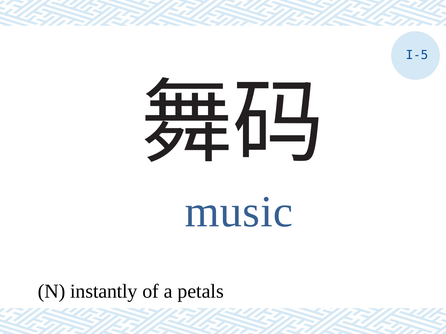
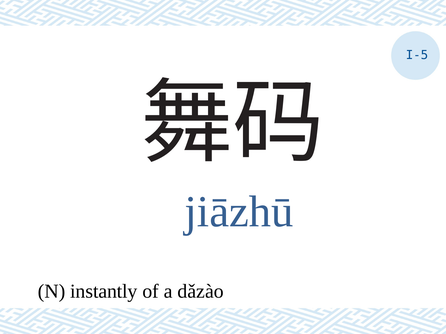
music: music -> jiāzhū
petals: petals -> dǎzào
